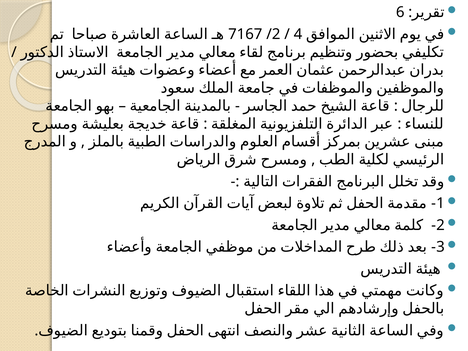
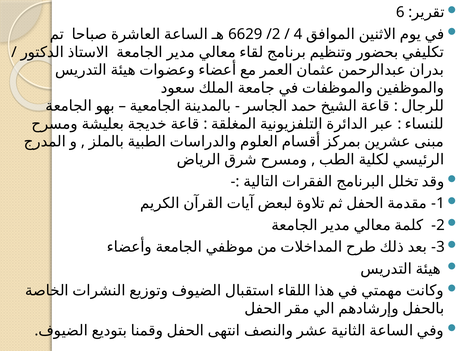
7167: 7167 -> 6629
